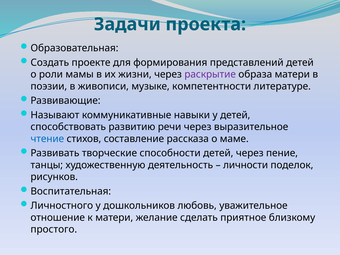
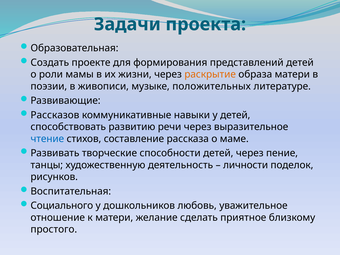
раскрытие colour: purple -> orange
компетентности: компетентности -> положительных
Называют: Называют -> Рассказов
Личностного: Личностного -> Социального
